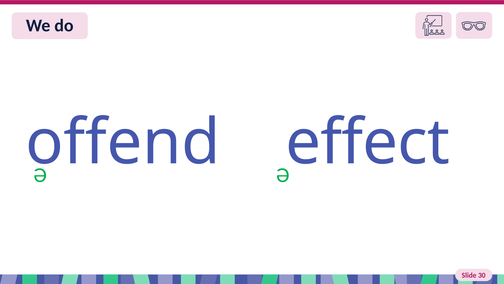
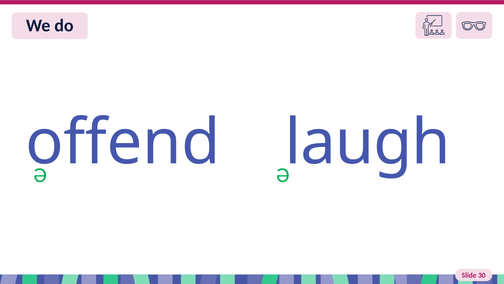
effect: effect -> laugh
